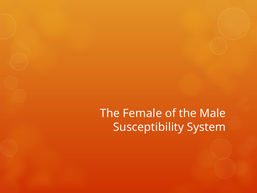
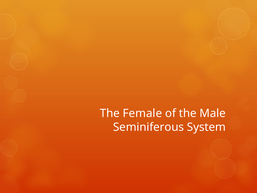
Susceptibility: Susceptibility -> Seminiferous
